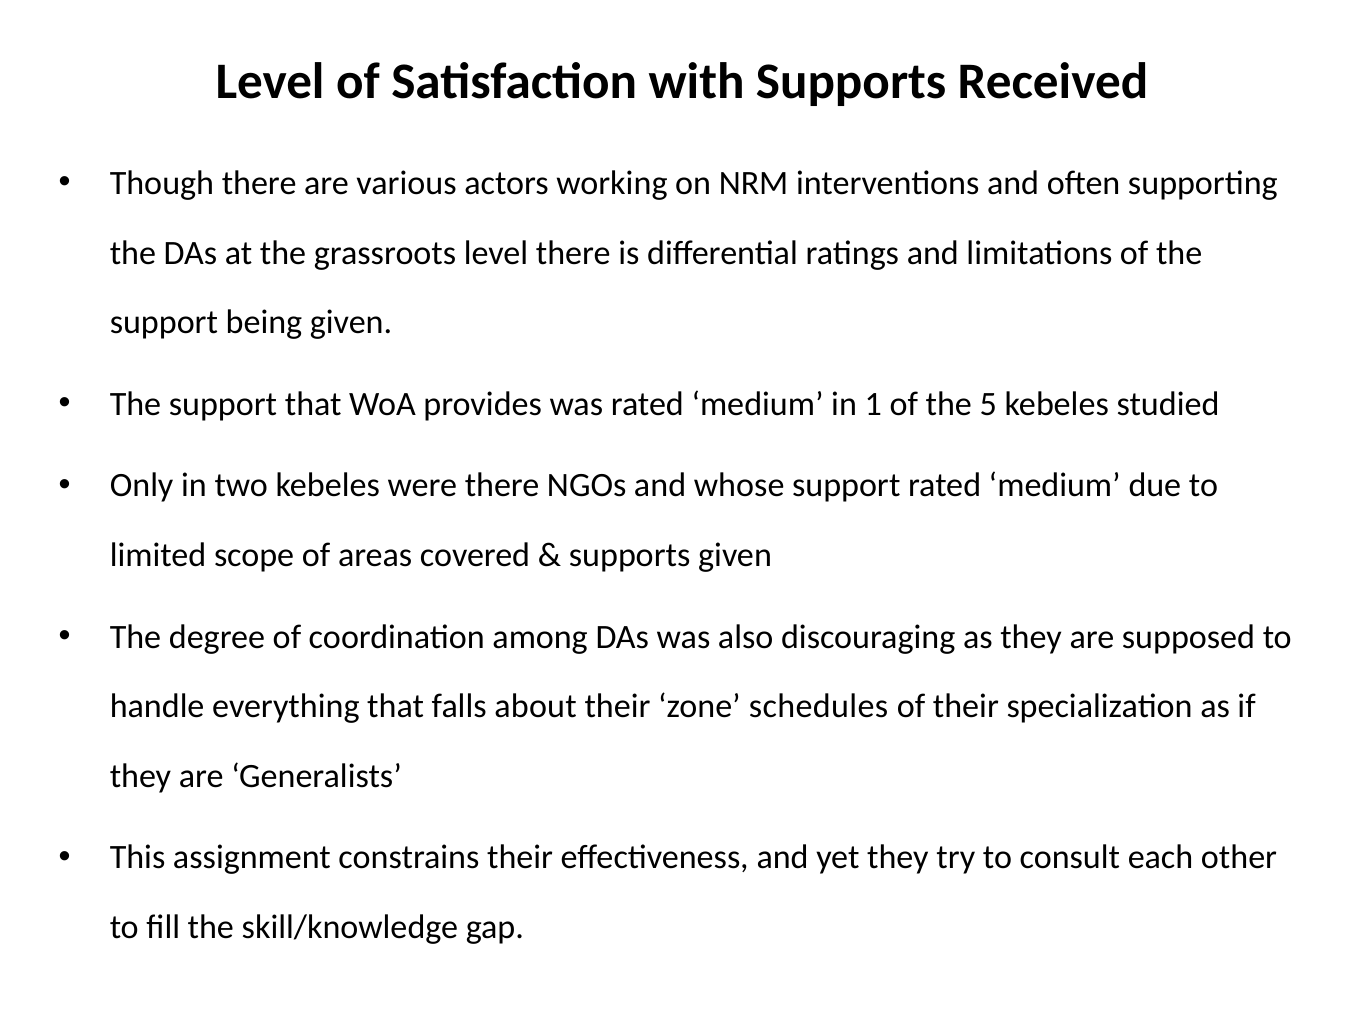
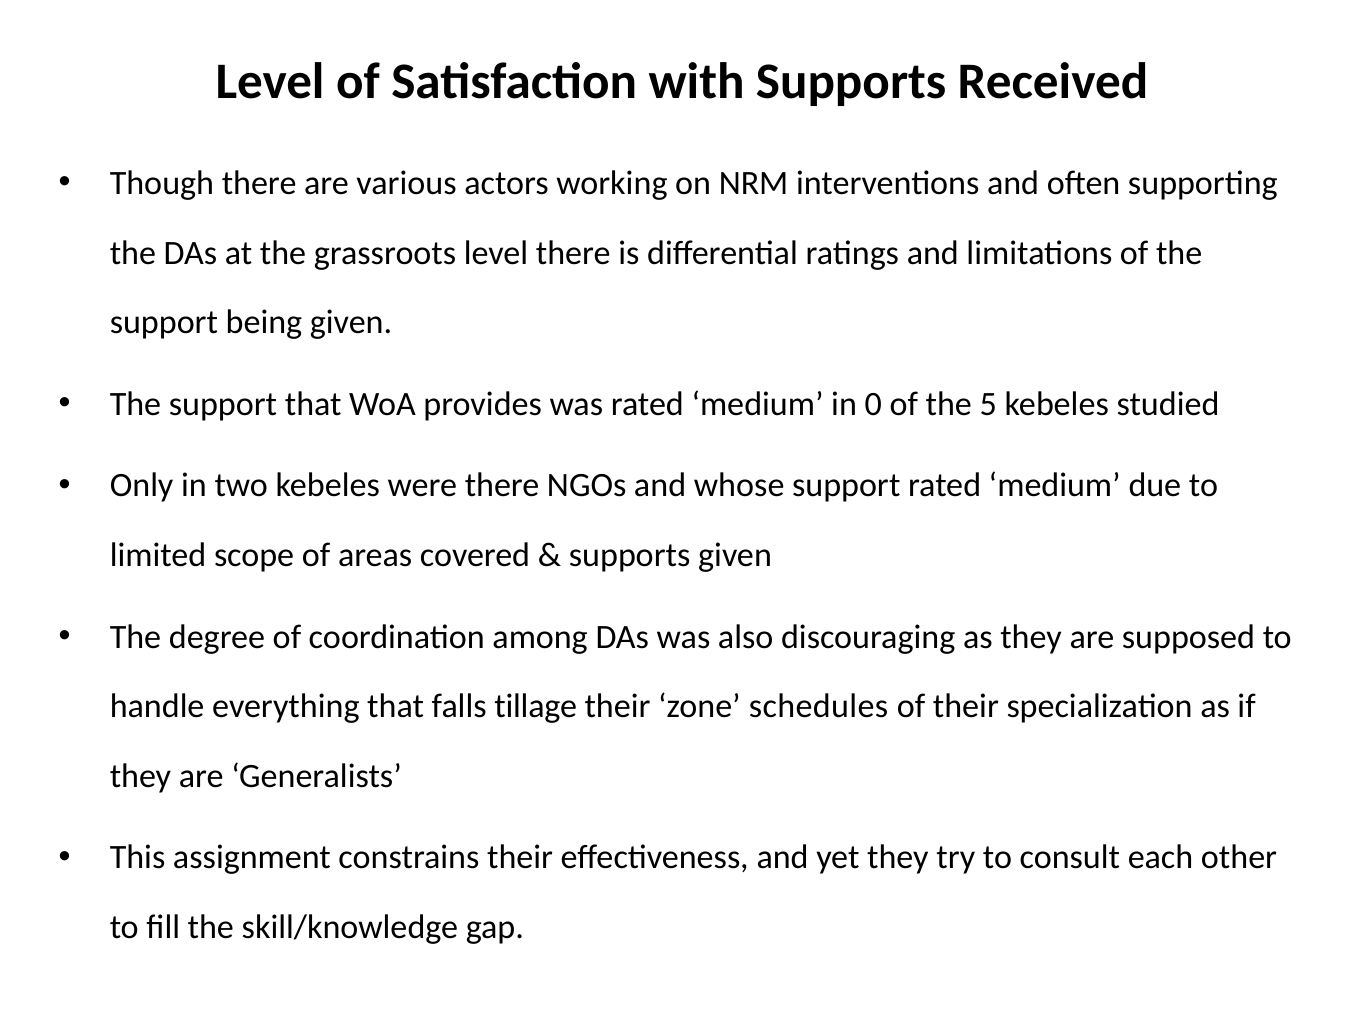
1: 1 -> 0
about: about -> tillage
